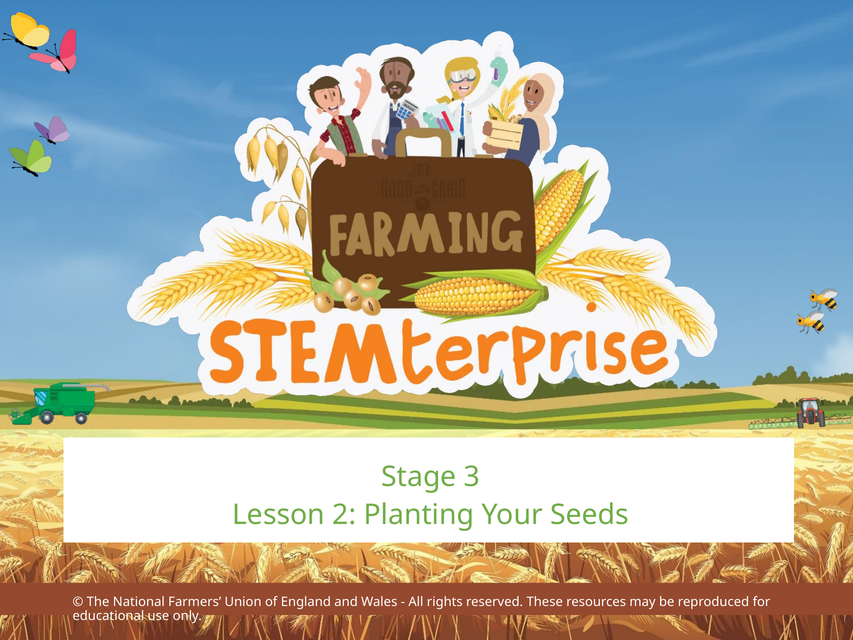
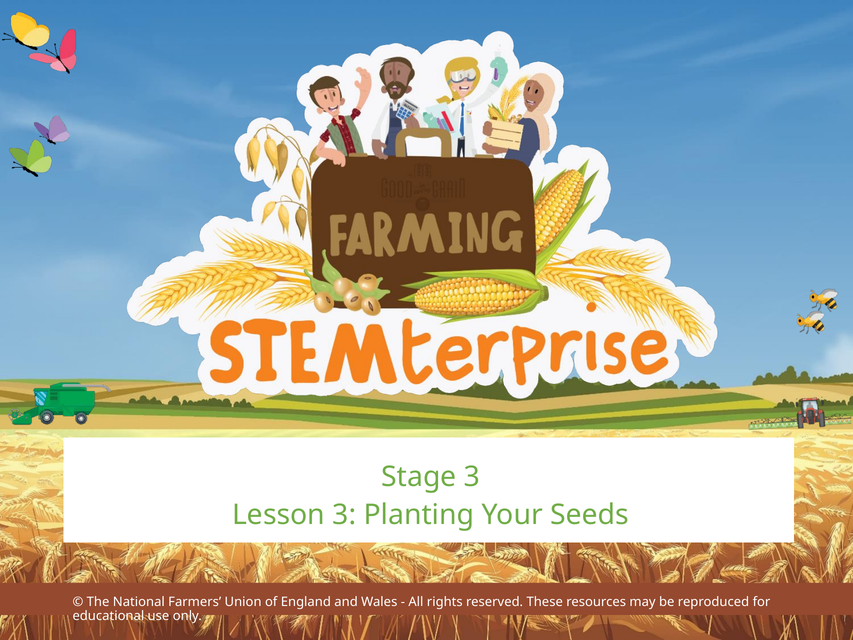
Lesson 2: 2 -> 3
